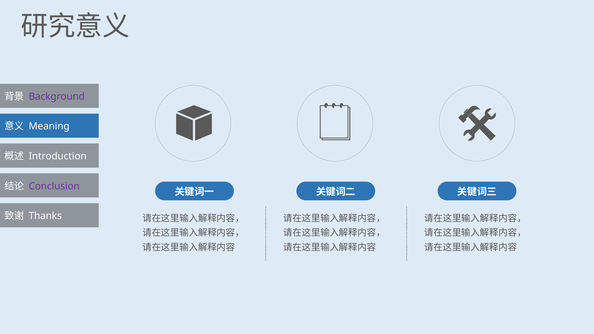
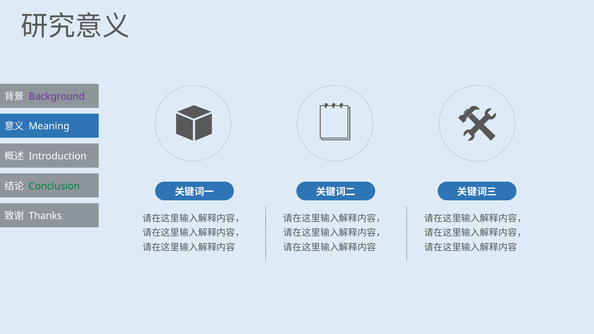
Conclusion colour: purple -> green
